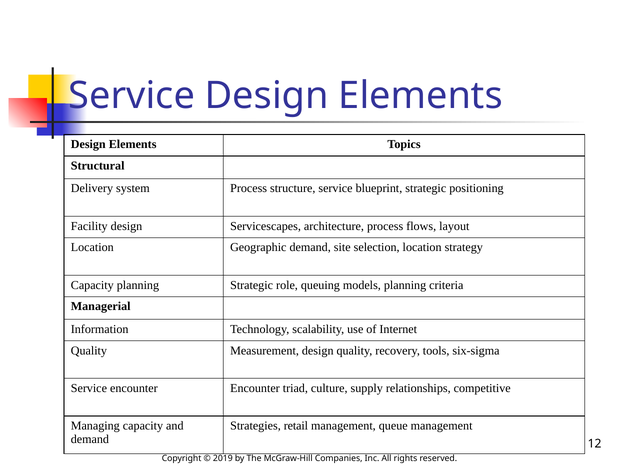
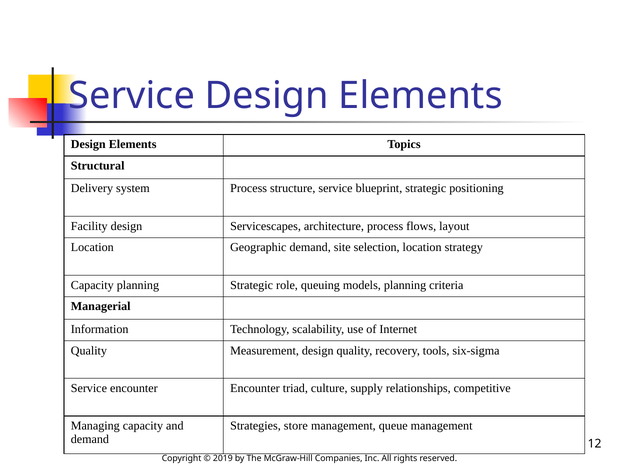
retail: retail -> store
